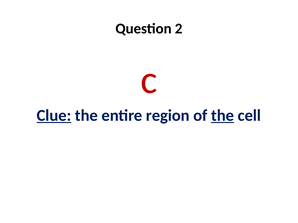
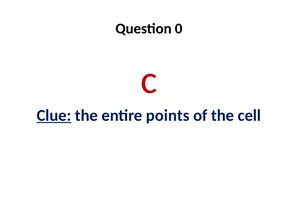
2: 2 -> 0
region: region -> points
the at (223, 116) underline: present -> none
